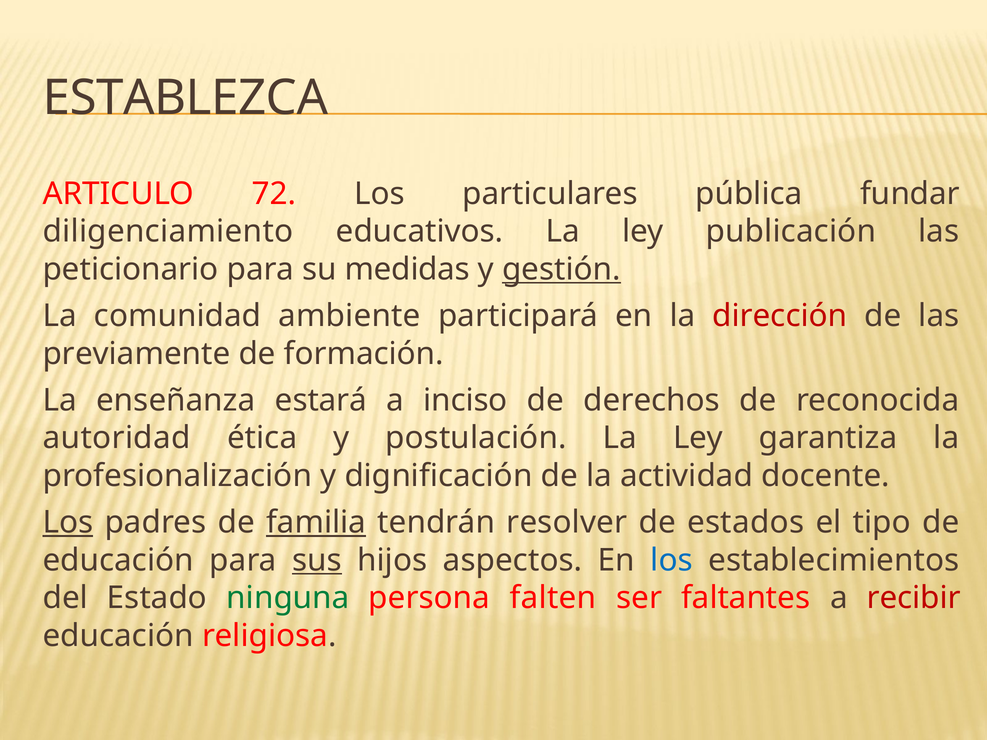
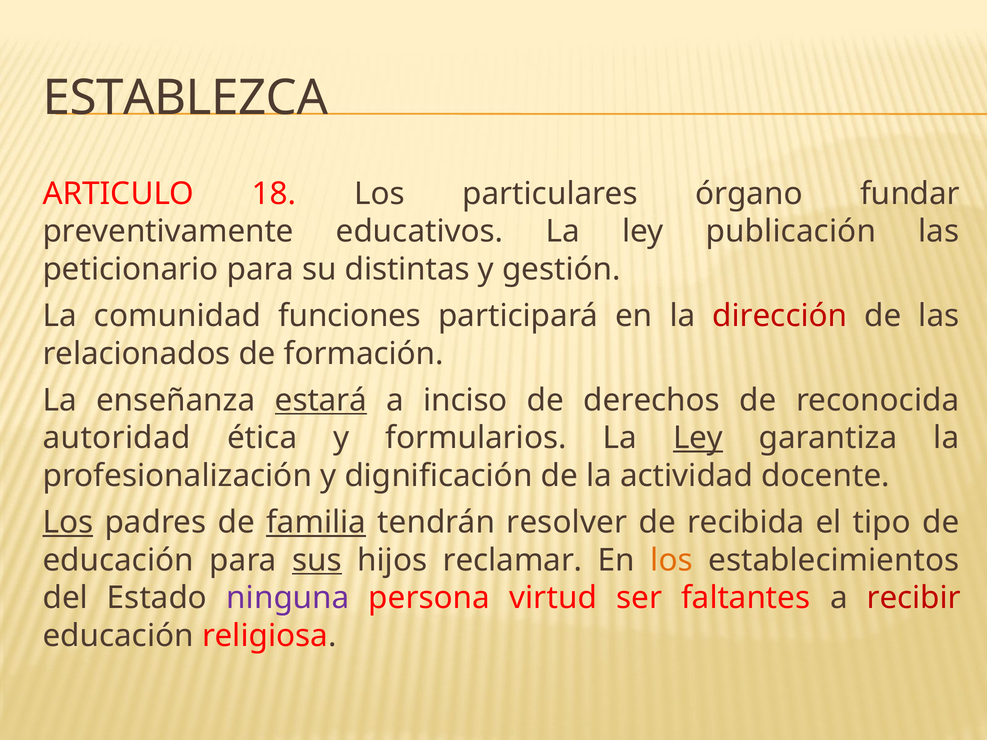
72: 72 -> 18
pública: pública -> órgano
diligenciamiento: diligenciamiento -> preventivamente
medidas: medidas -> distintas
gestión underline: present -> none
ambiente: ambiente -> funciones
previamente: previamente -> relacionados
estará underline: none -> present
postulación: postulación -> formularios
Ley at (698, 438) underline: none -> present
estados: estados -> recibida
aspectos: aspectos -> reclamar
los at (672, 560) colour: blue -> orange
ninguna colour: green -> purple
falten: falten -> virtud
